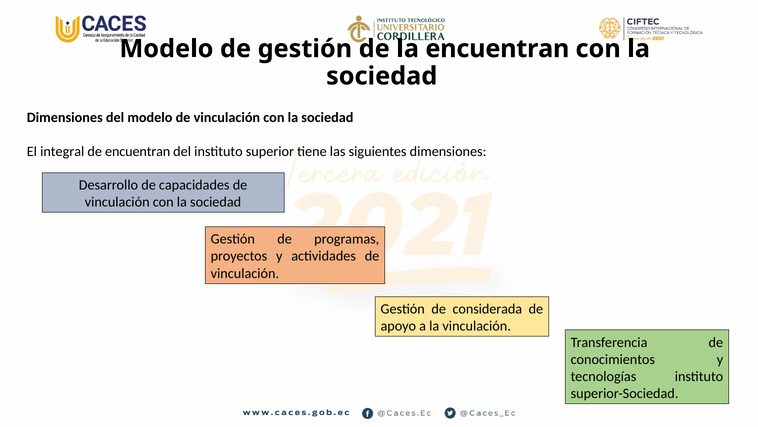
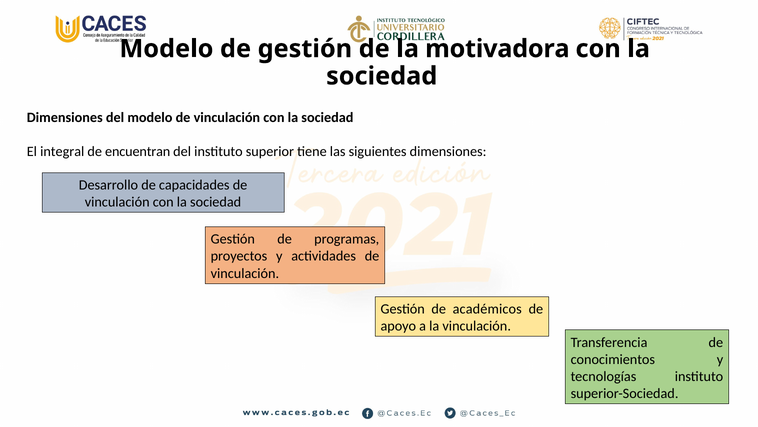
la encuentran: encuentran -> motivadora
considerada: considerada -> académicos
